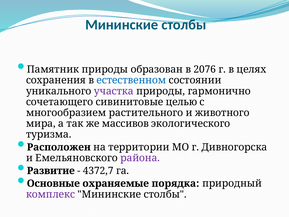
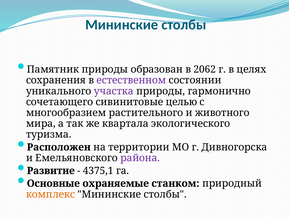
2076: 2076 -> 2062
естественном colour: blue -> purple
массивов: массивов -> квартала
4372,7: 4372,7 -> 4375,1
порядка: порядка -> станком
комплекс colour: purple -> orange
